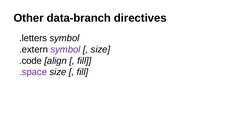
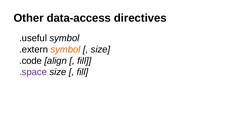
data-branch: data-branch -> data-access
.letters: .letters -> .useful
symbol at (65, 50) colour: purple -> orange
